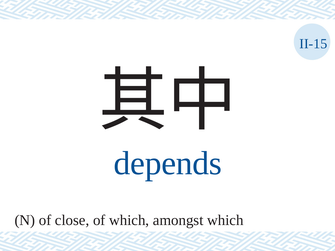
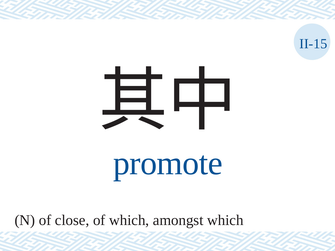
depends: depends -> promote
